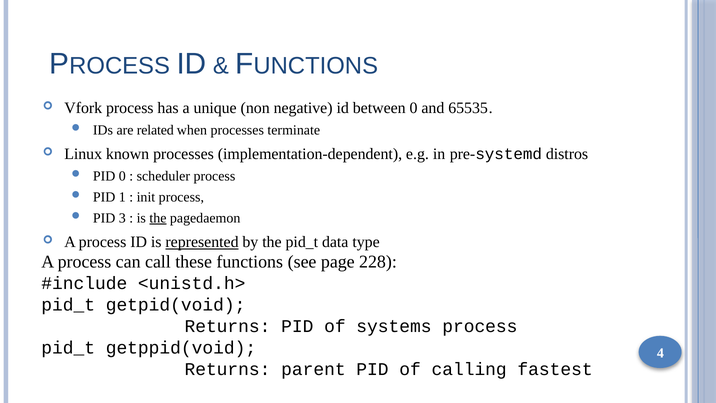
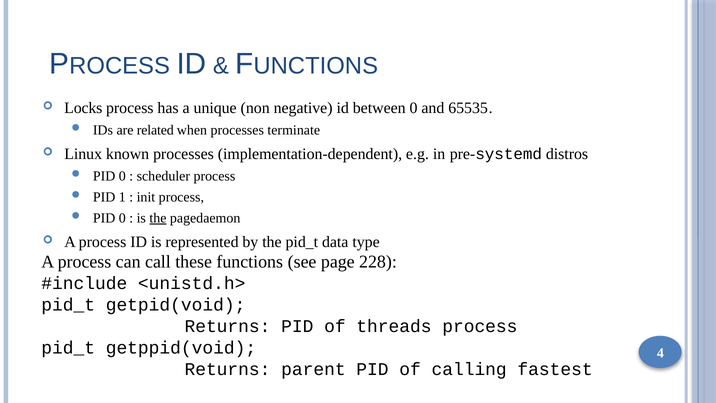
Vfork: Vfork -> Locks
3 at (122, 218): 3 -> 0
represented underline: present -> none
systems: systems -> threads
